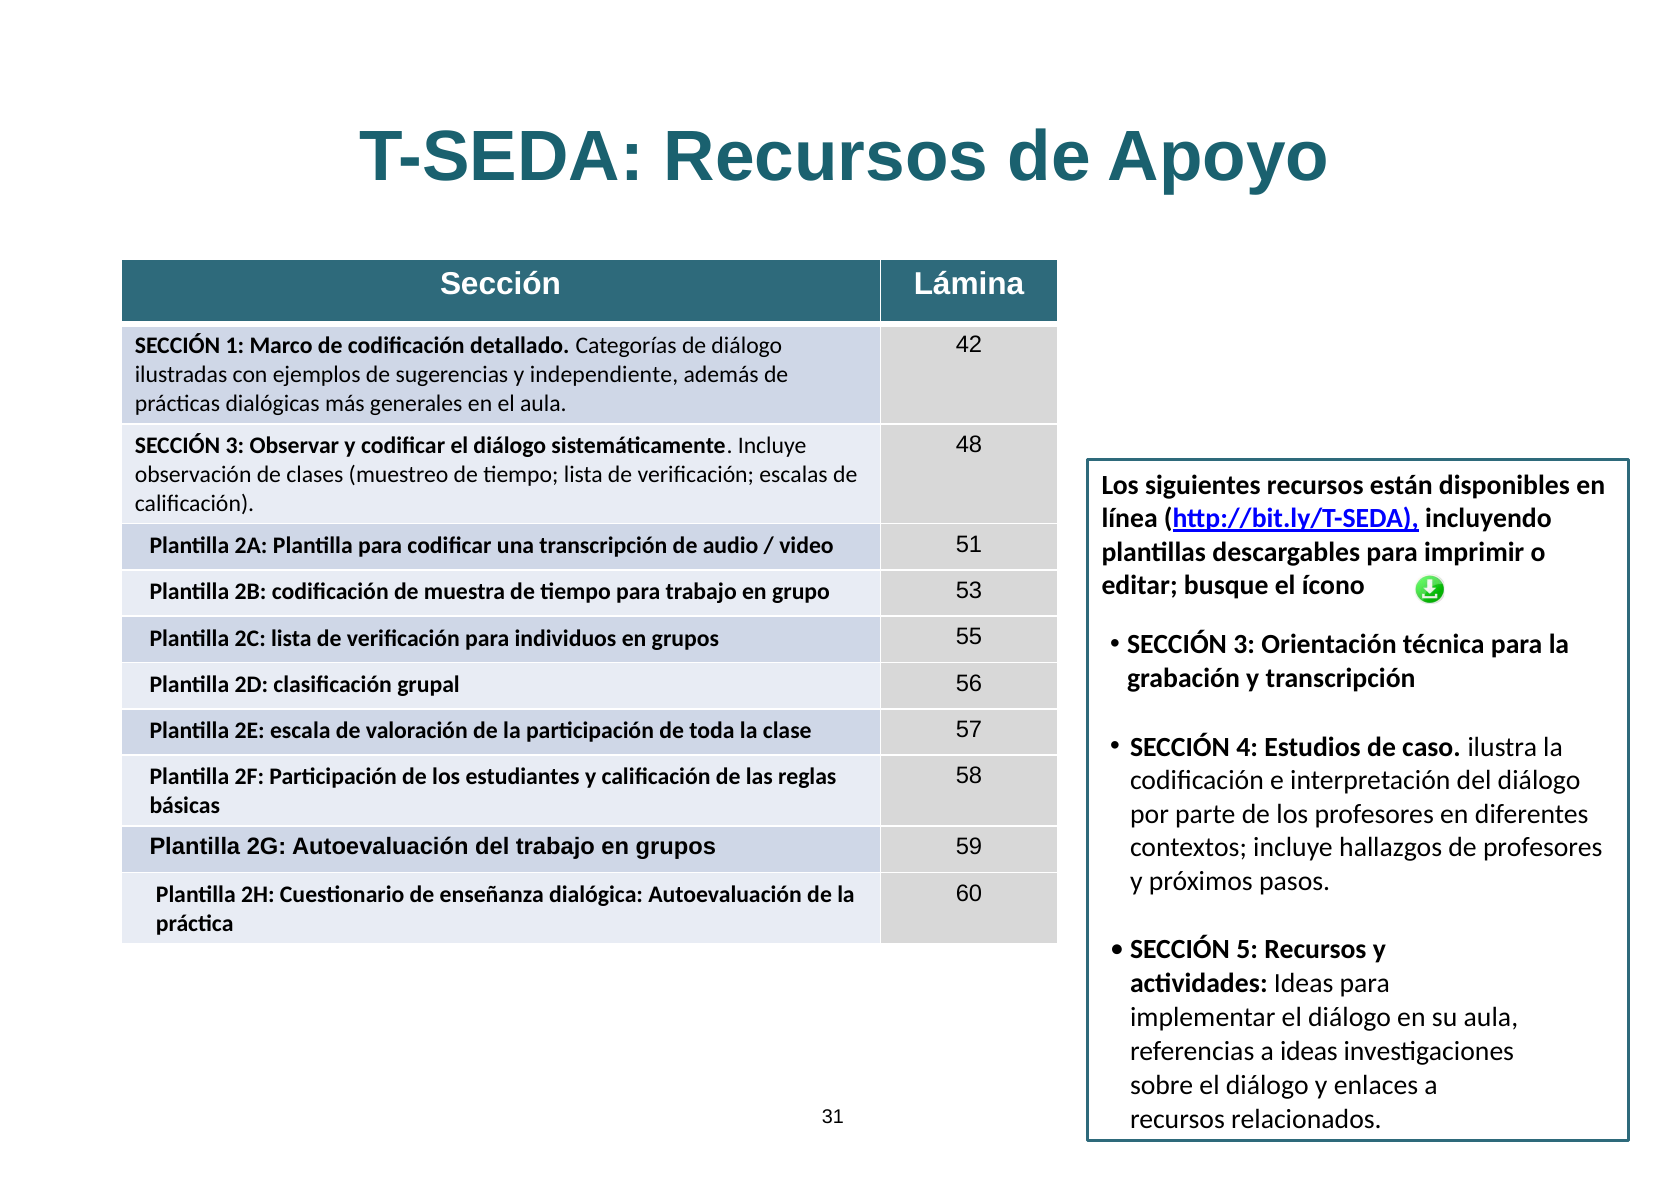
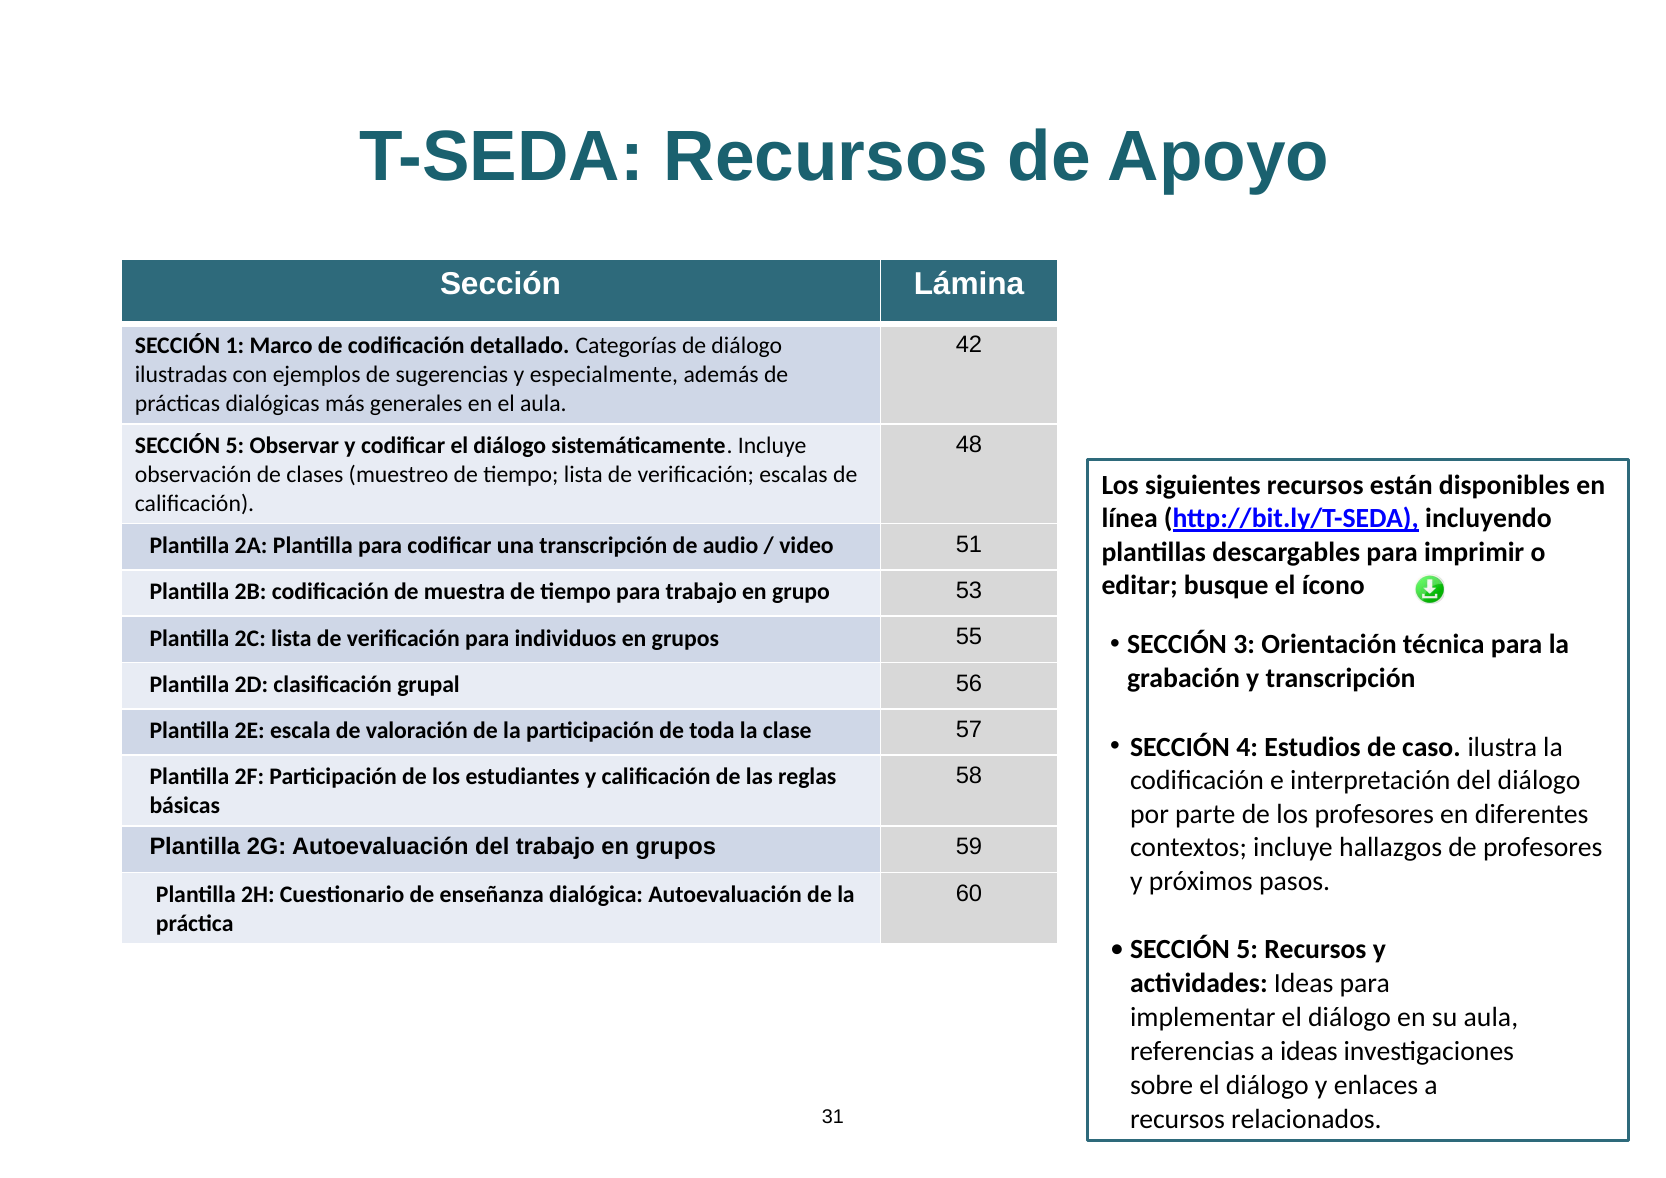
independiente: independiente -> especialmente
3 at (235, 446): 3 -> 5
